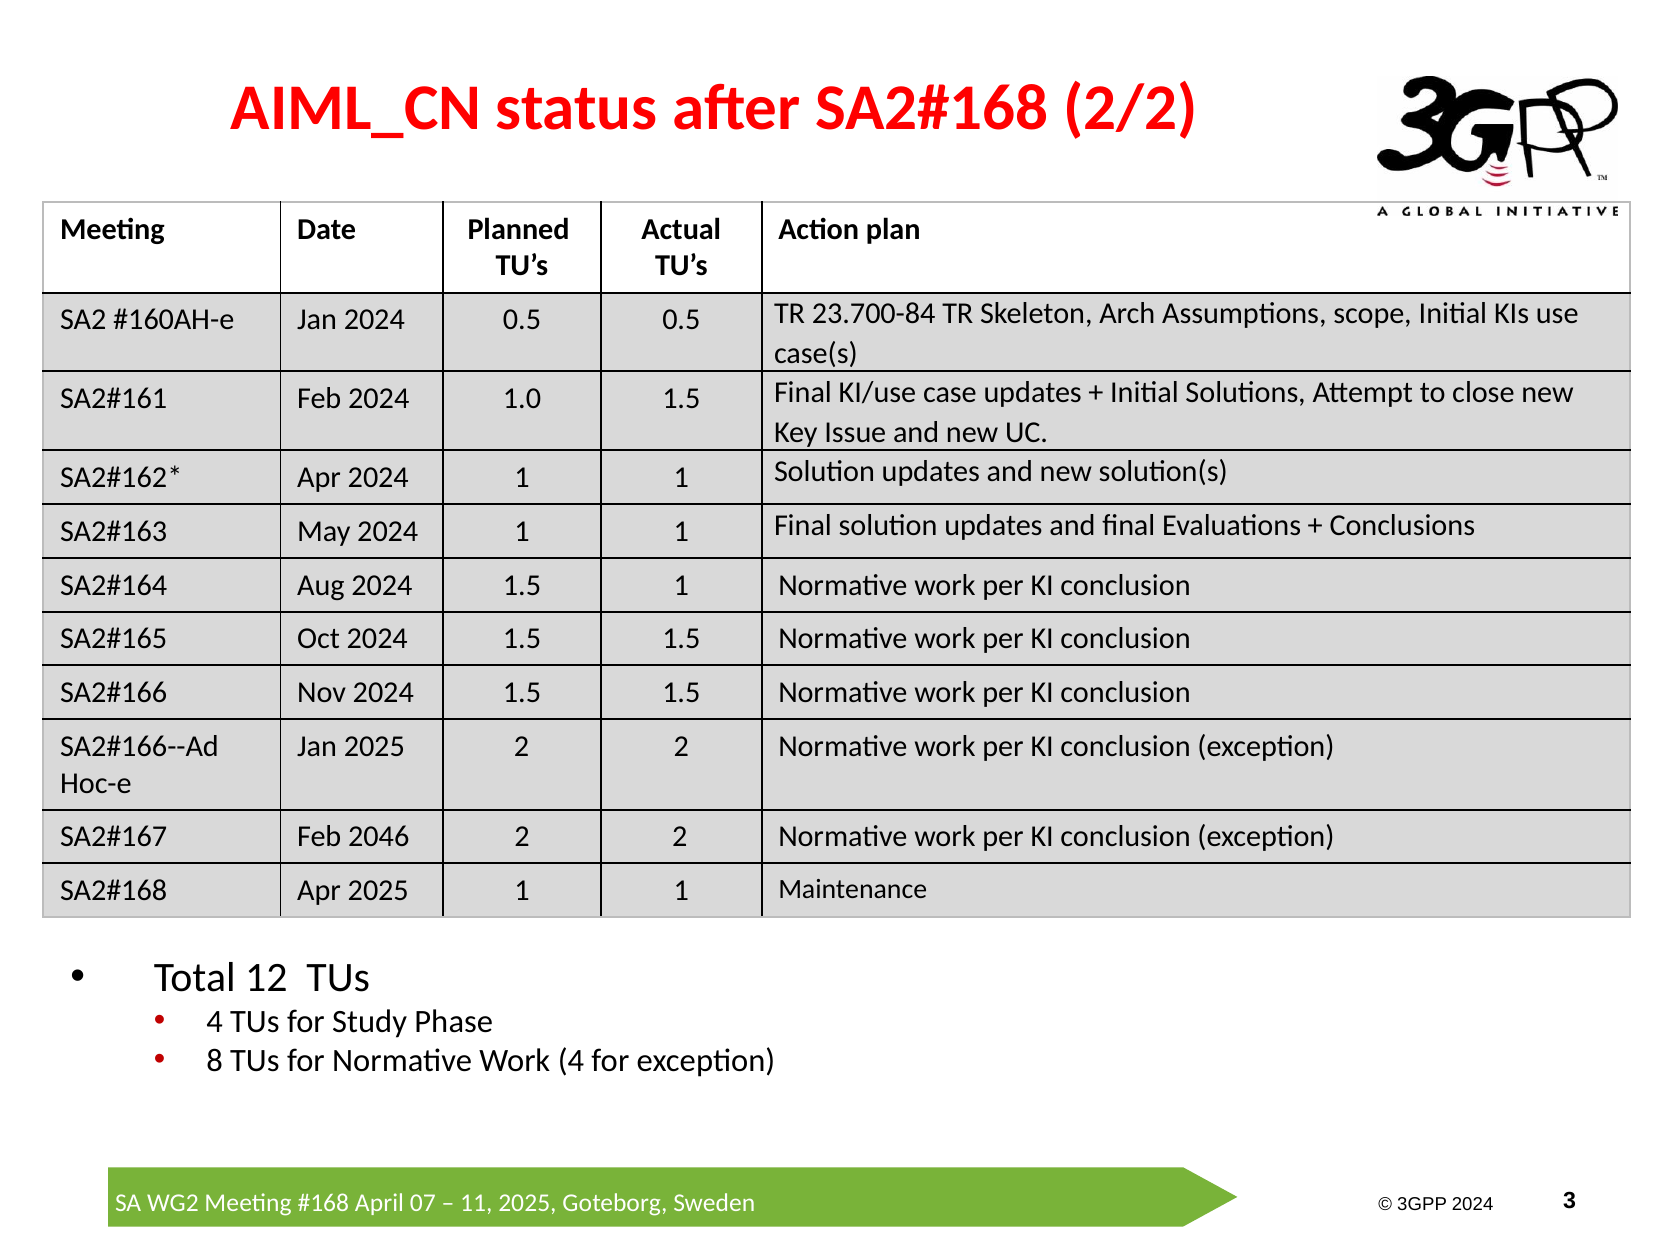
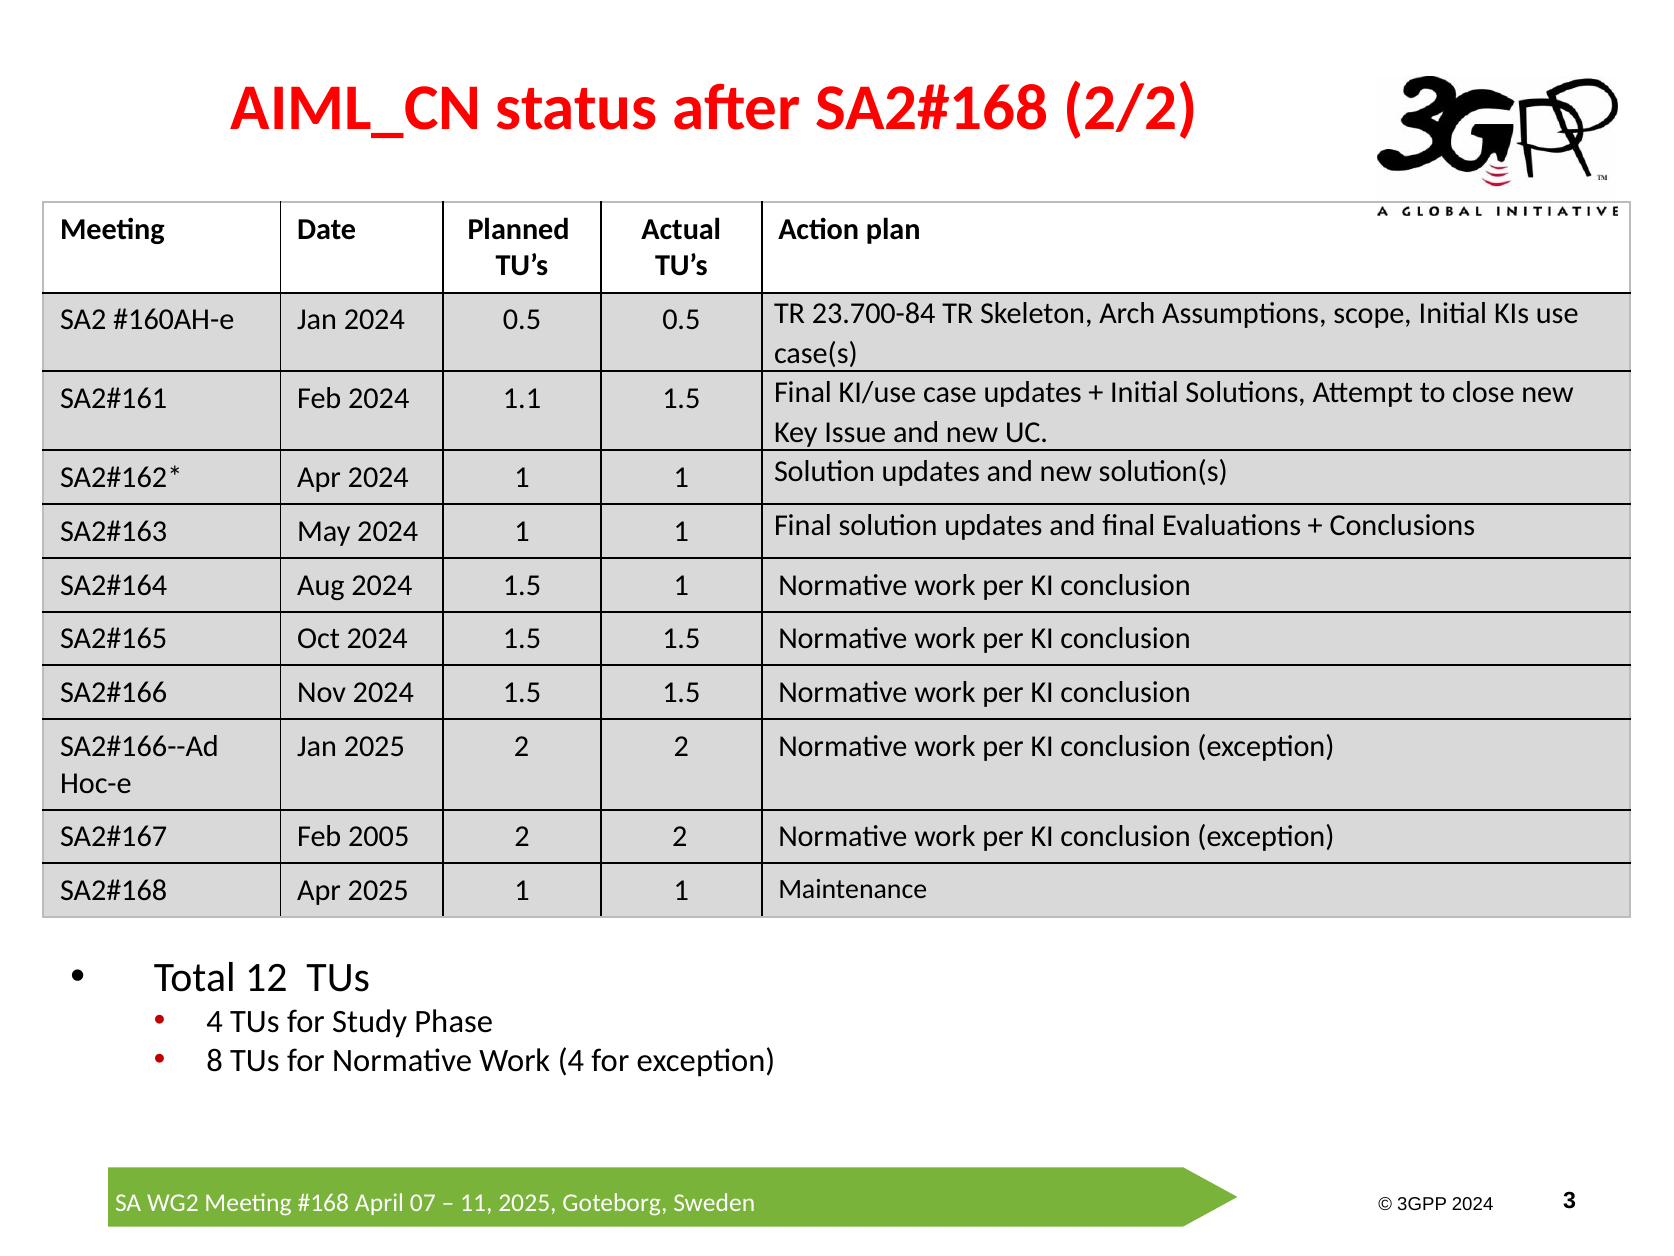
1.0: 1.0 -> 1.1
2046: 2046 -> 2005
